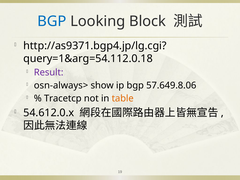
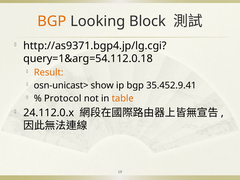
BGP at (52, 21) colour: blue -> orange
Result colour: purple -> orange
osn-always>: osn-always> -> osn-unicast>
57.649.8.06: 57.649.8.06 -> 35.452.9.41
Tracetcp: Tracetcp -> Protocol
54.612.0.x: 54.612.0.x -> 24.112.0.x
